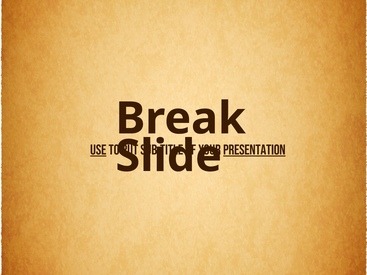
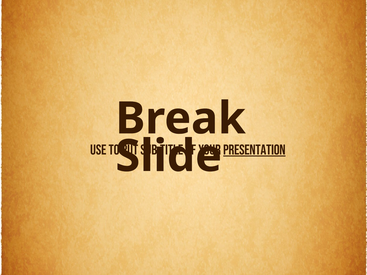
USE underline: present -> none
